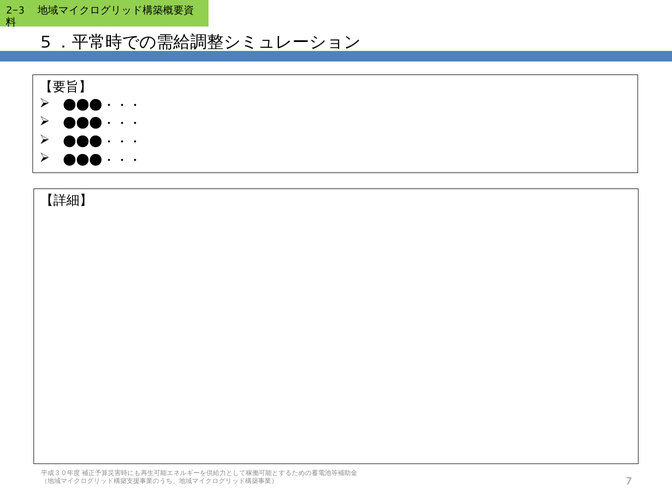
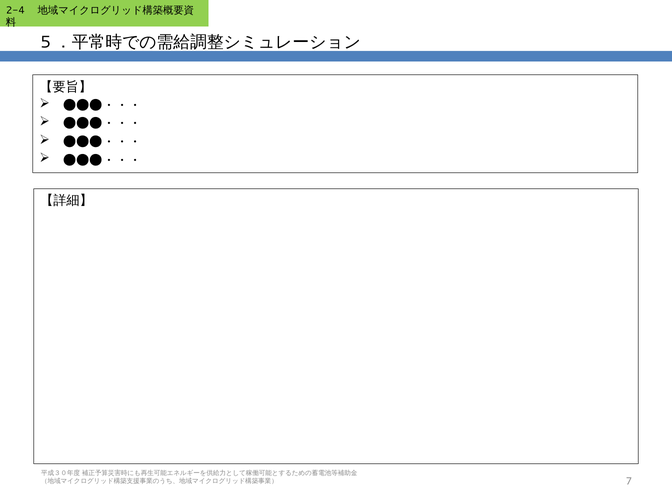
2-3: 2-3 -> 2-4
